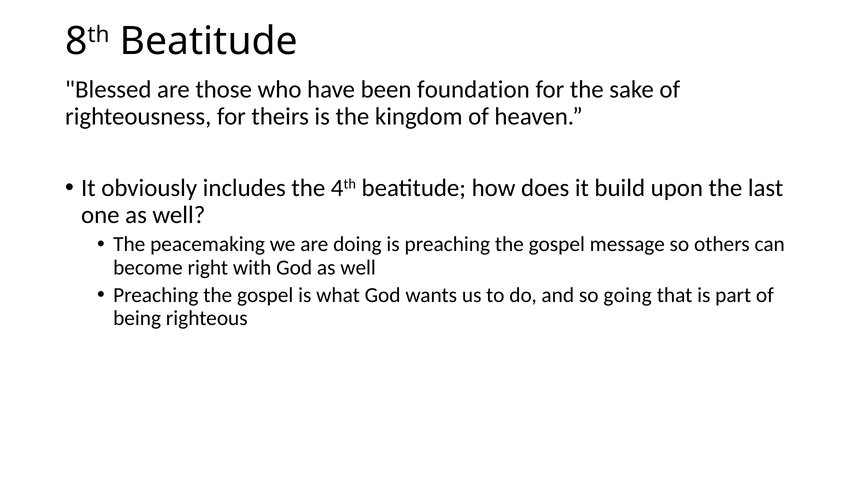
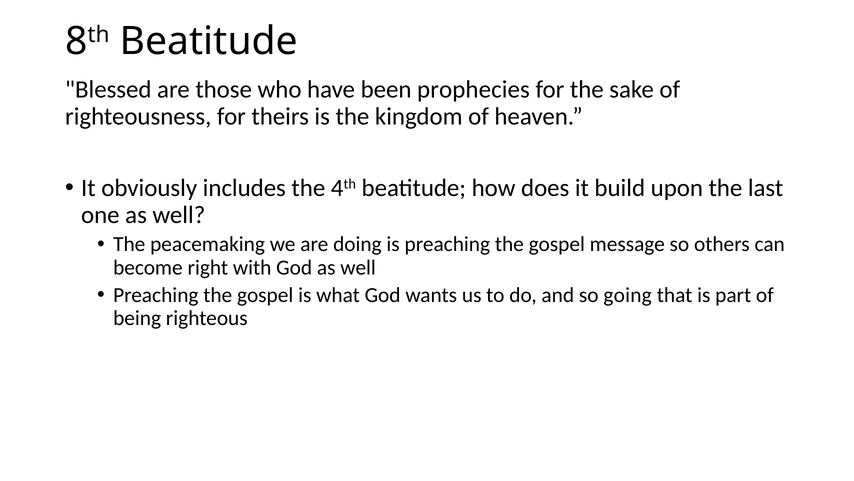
foundation: foundation -> prophecies
